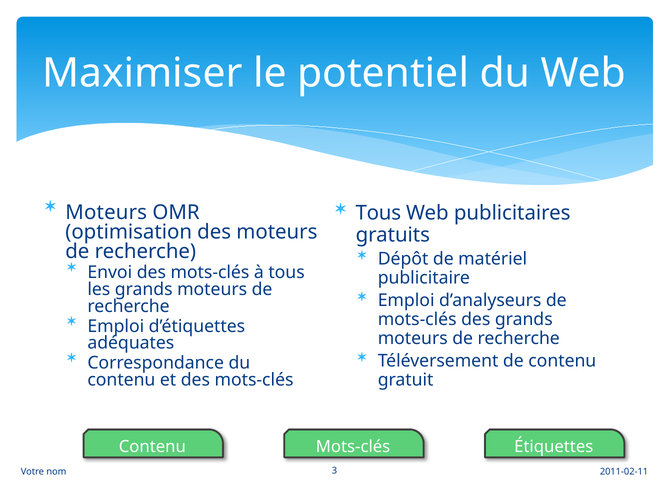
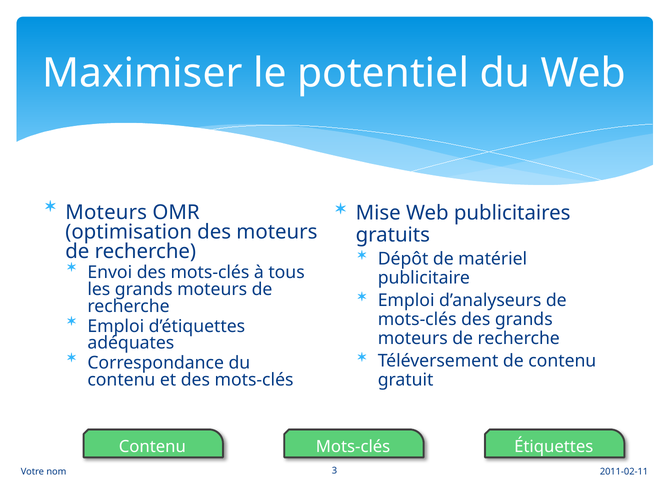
Tous at (378, 213): Tous -> Mise
